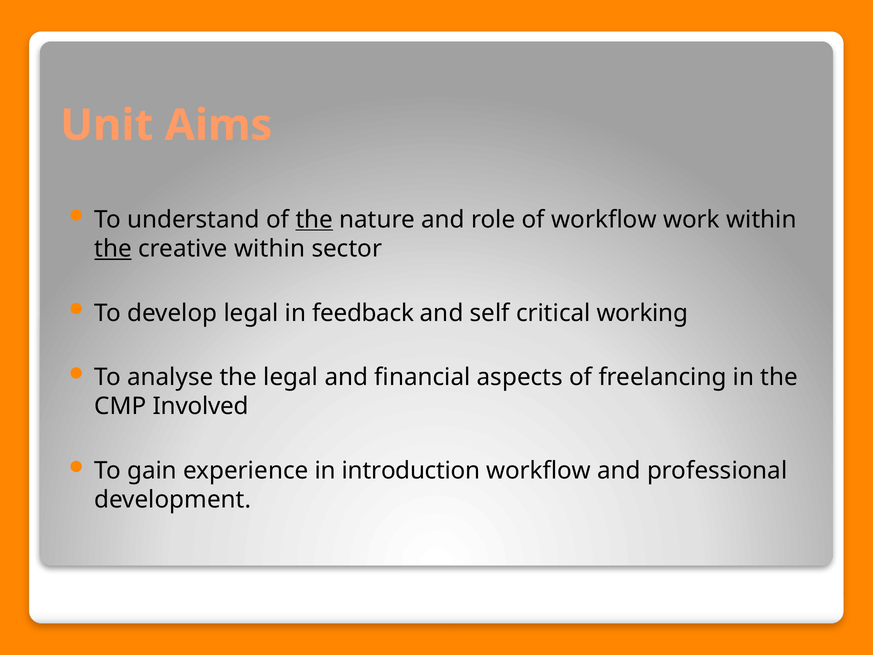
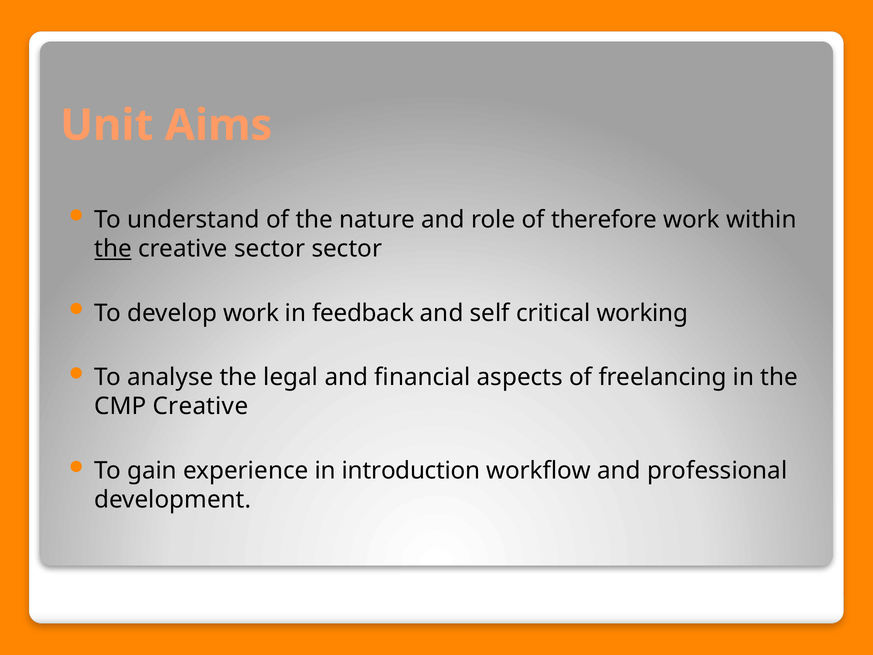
the at (314, 219) underline: present -> none
of workflow: workflow -> therefore
creative within: within -> sector
develop legal: legal -> work
CMP Involved: Involved -> Creative
